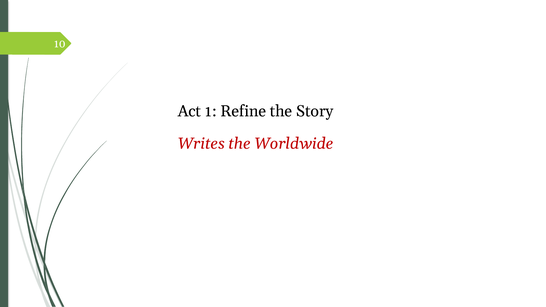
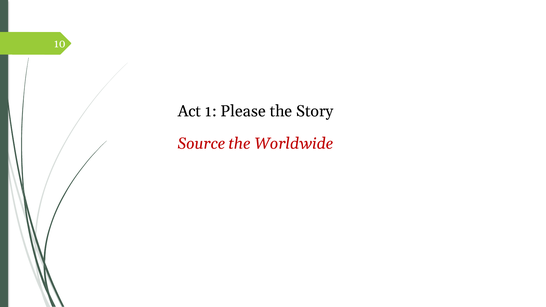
Refine: Refine -> Please
Writes: Writes -> Source
